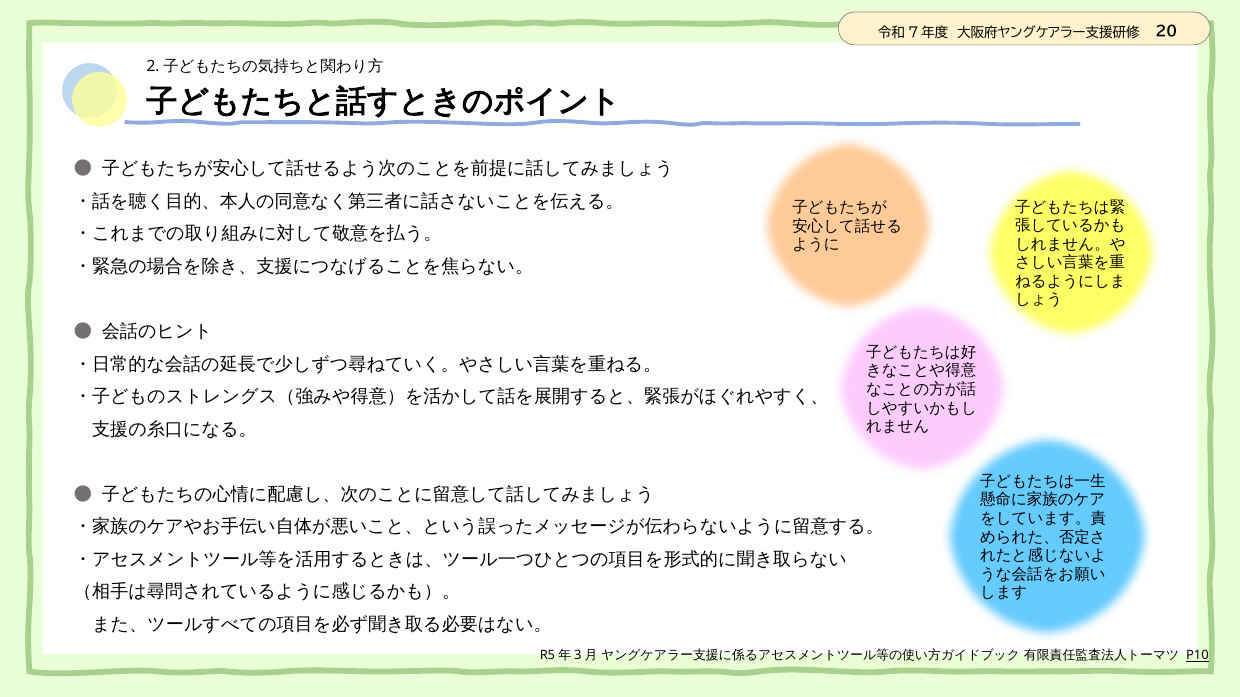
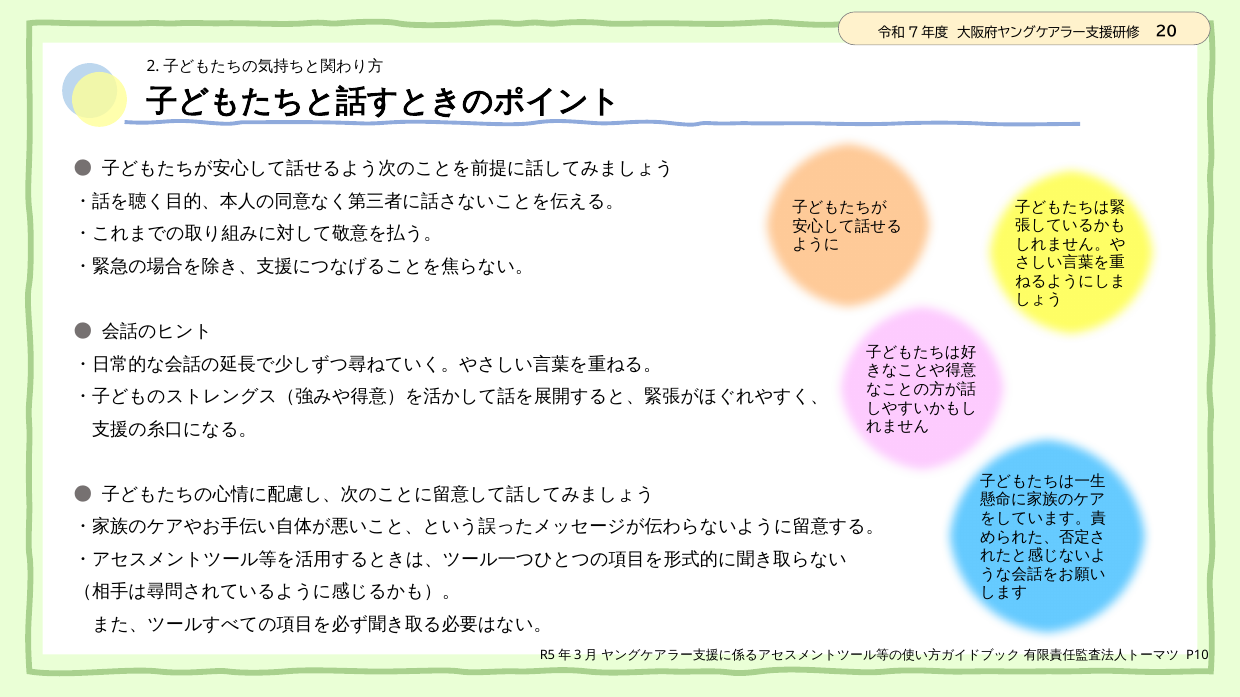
P10 underline: present -> none
